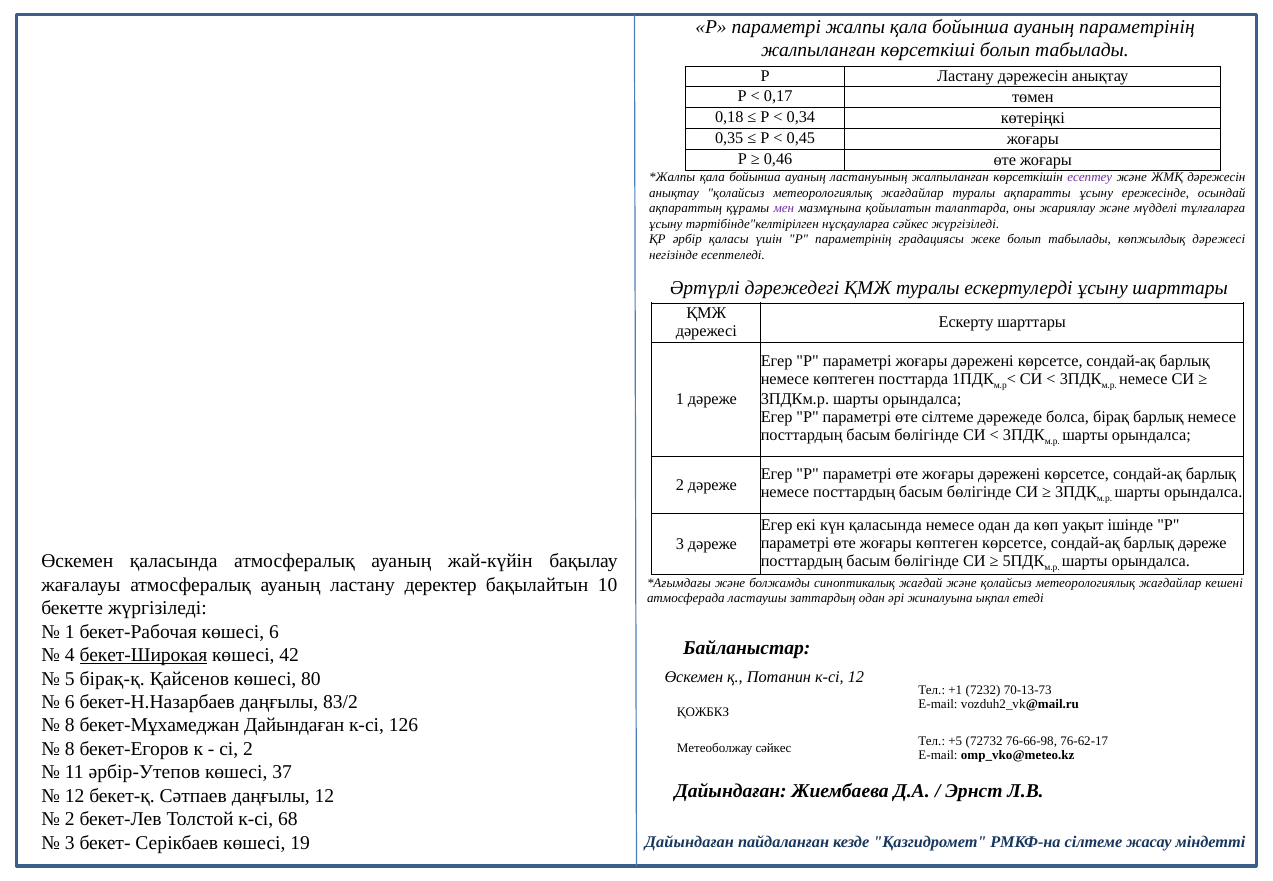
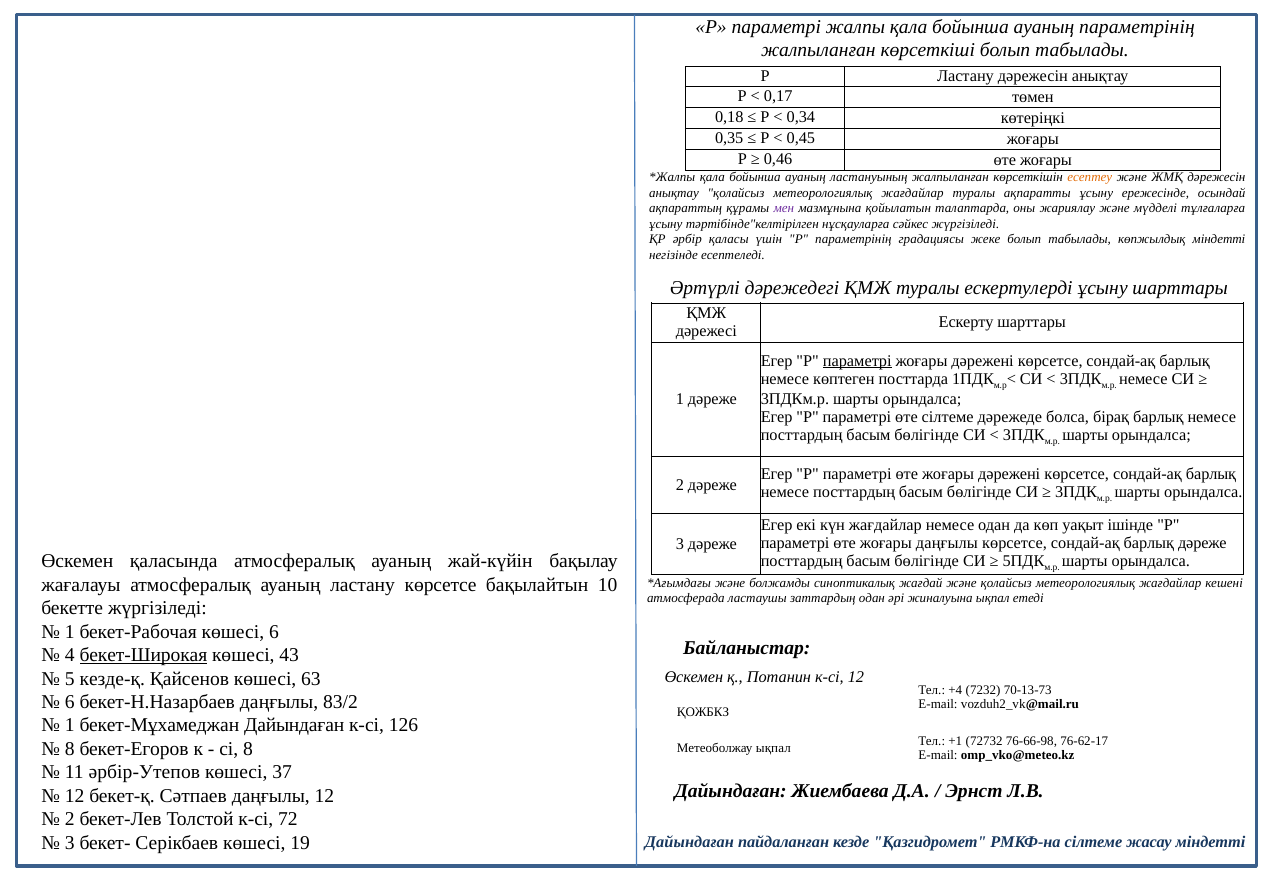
есептеу colour: purple -> orange
көпжылдық дәрежесі: дәрежесі -> міндетті
параметрі at (857, 361) underline: none -> present
күн қаласында: қаласында -> жағдайлар
жоғары көптеген: көптеген -> даңғылы
ластану деректер: деректер -> көрсетсе
42: 42 -> 43
бірақ-қ: бірақ-қ -> кезде-қ
80: 80 -> 63
+1: +1 -> +4
8 at (70, 726): 8 -> 1
+5: +5 -> +1
сі 2: 2 -> 8
Метеоболжау сәйкес: сәйкес -> ықпал
68: 68 -> 72
